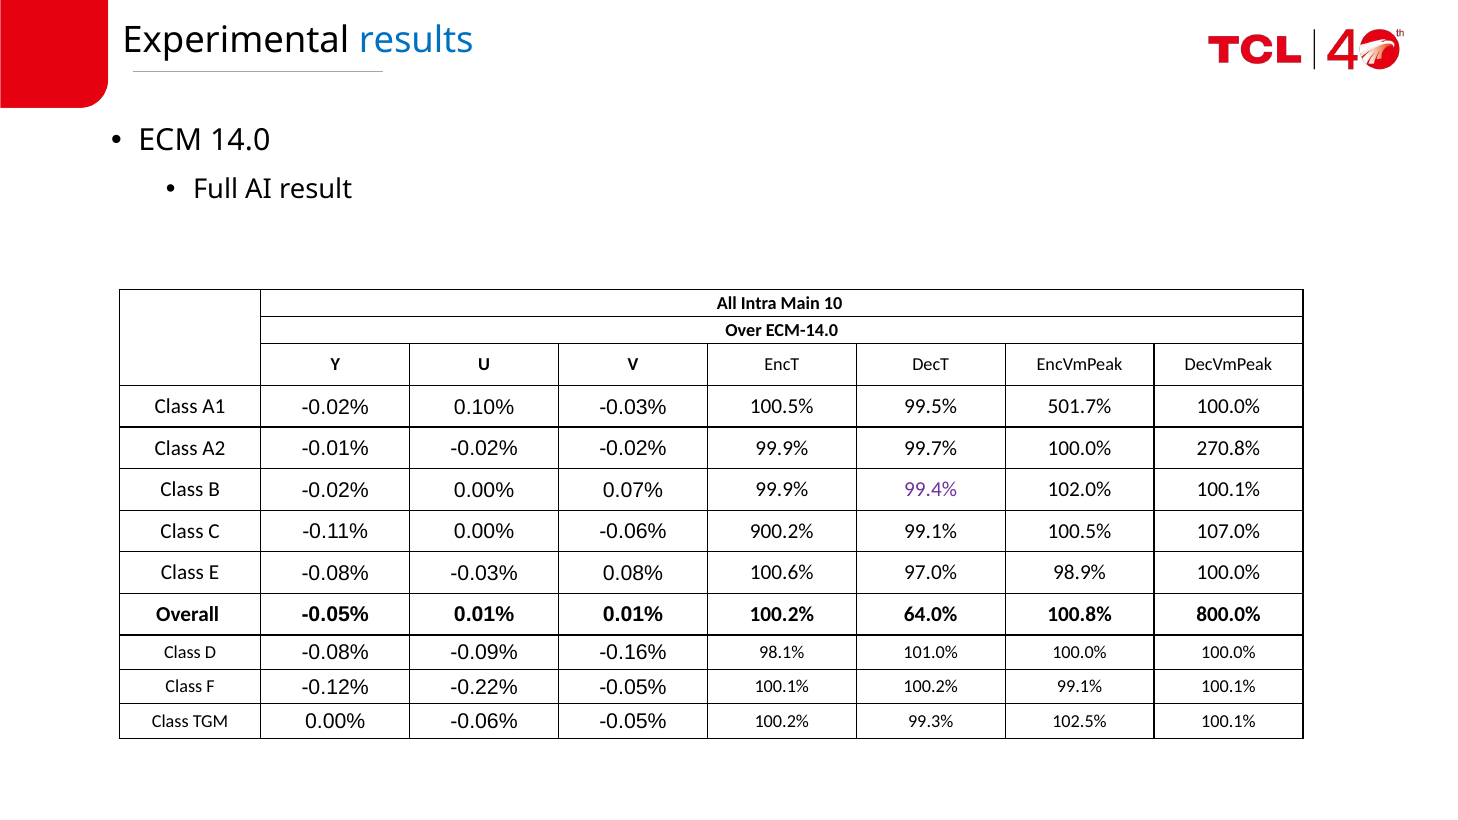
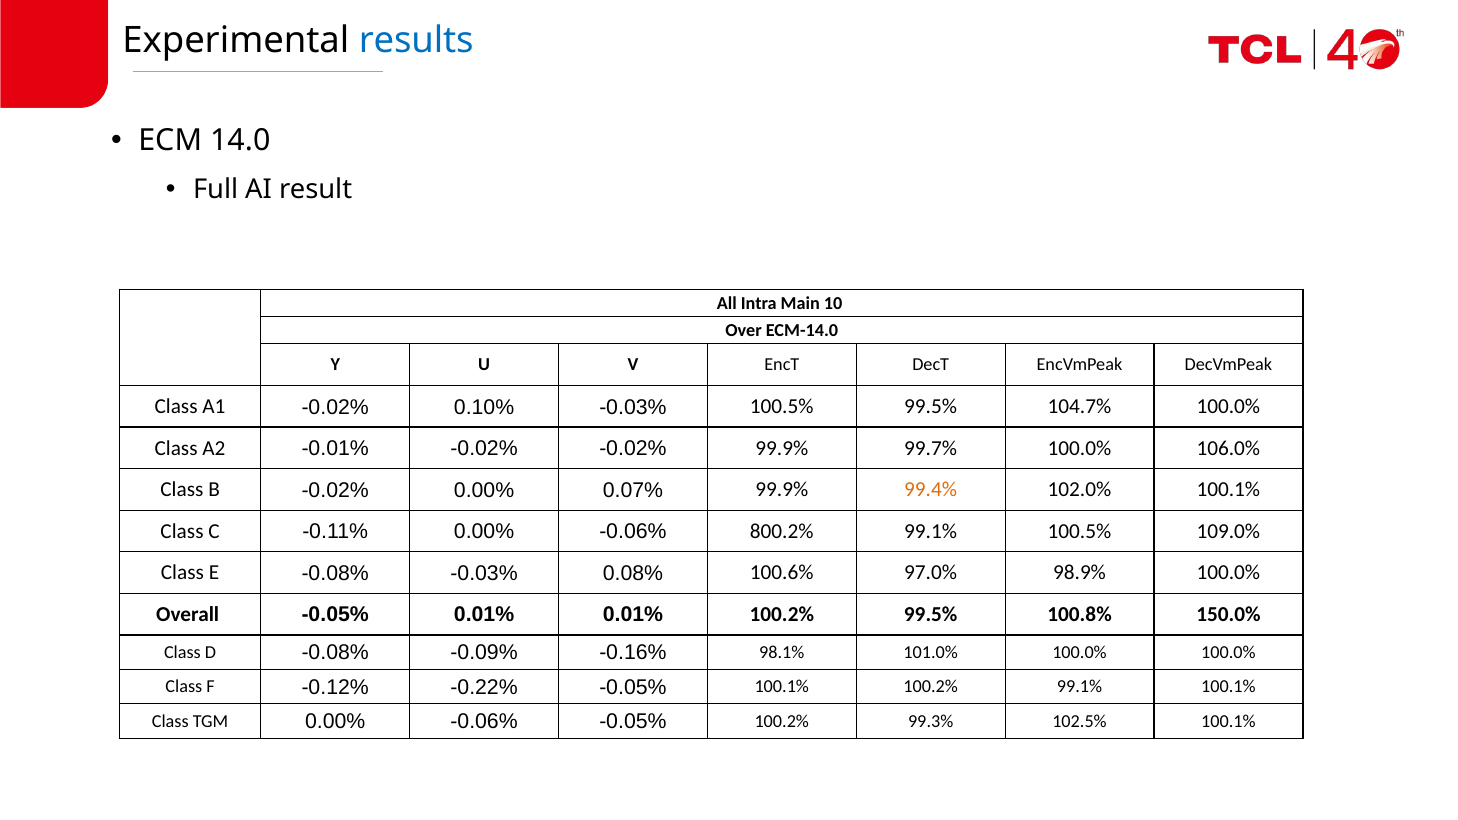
501.7%: 501.7% -> 104.7%
270.8%: 270.8% -> 106.0%
99.4% colour: purple -> orange
900.2%: 900.2% -> 800.2%
107.0%: 107.0% -> 109.0%
100.2% 64.0%: 64.0% -> 99.5%
800.0%: 800.0% -> 150.0%
